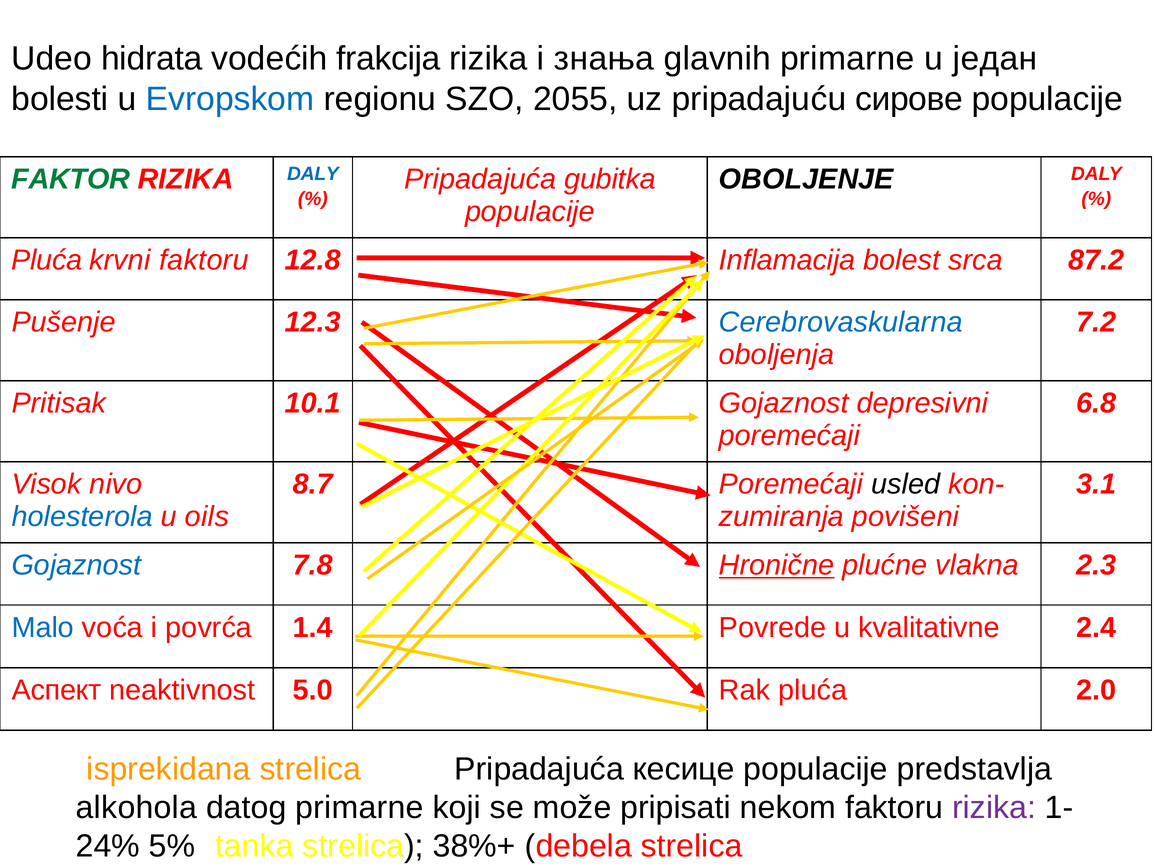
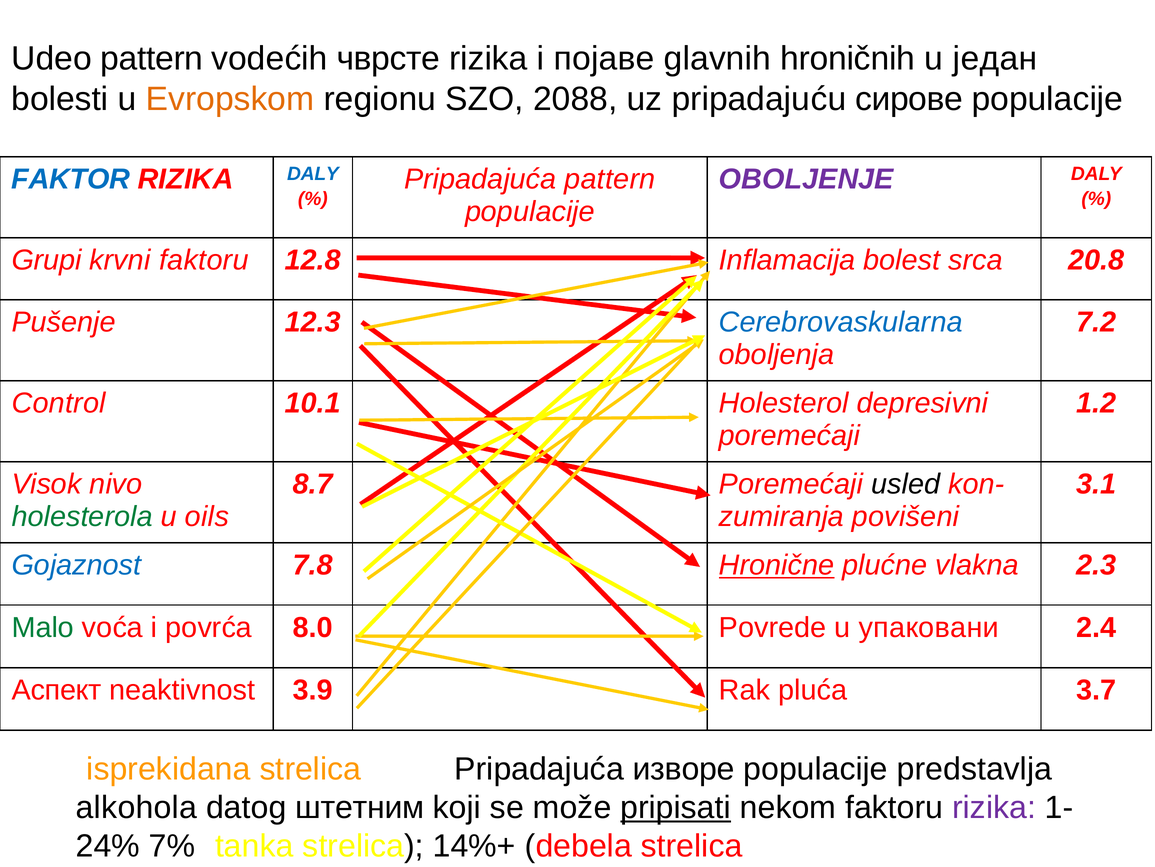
Udeo hidrata: hidrata -> pattern
frakcija: frakcija -> чврсте
знања: знања -> појаве
glavnih primarne: primarne -> hroničnih
Evropskom colour: blue -> orange
2055: 2055 -> 2088
FAKTOR colour: green -> blue
Pripadajuća gubitka: gubitka -> pattern
OBOLJENJE colour: black -> purple
Pluća at (47, 260): Pluća -> Grupi
87.2: 87.2 -> 20.8
Pritisak: Pritisak -> Control
10.1 Gojaznost: Gojaznost -> Holesterol
6.8: 6.8 -> 1.2
holesterola colour: blue -> green
Malo colour: blue -> green
1.4: 1.4 -> 8.0
kvalitativne: kvalitativne -> упаковани
5.0: 5.0 -> 3.9
2.0: 2.0 -> 3.7
кесице: кесице -> изворе
datog primarne: primarne -> штетним
pripisati underline: none -> present
5%: 5% -> 7%
38%+: 38%+ -> 14%+
